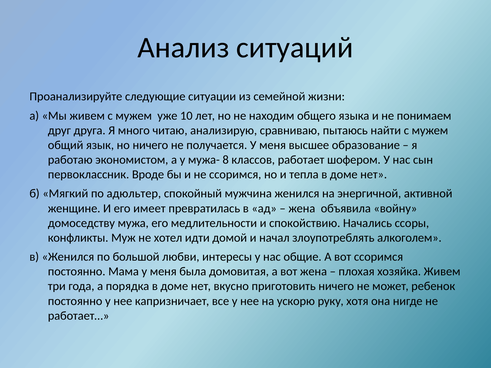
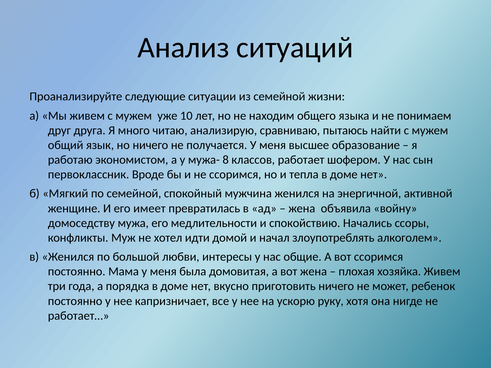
по адюльтер: адюльтер -> семейной
